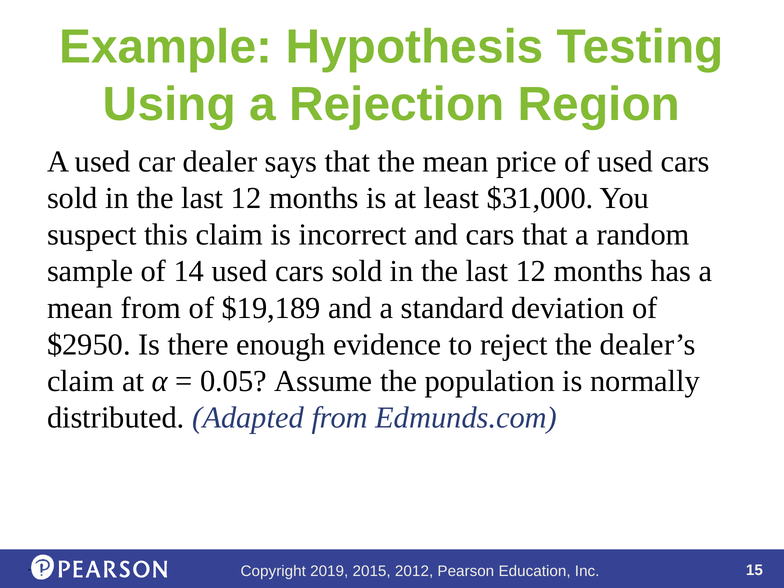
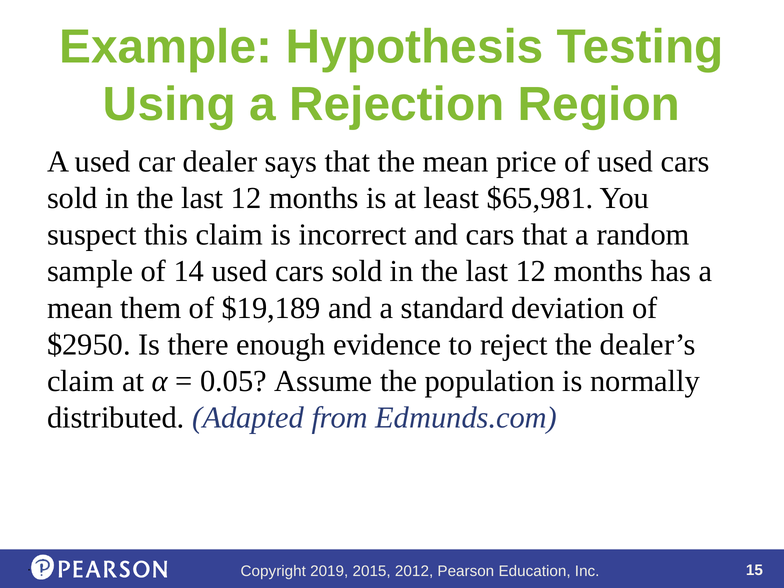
$31,000: $31,000 -> $65,981
mean from: from -> them
